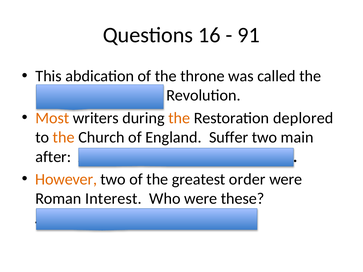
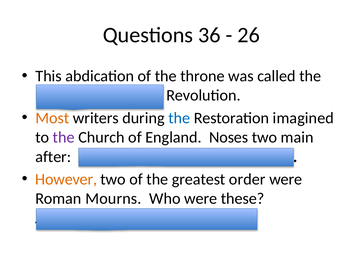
16: 16 -> 36
91: 91 -> 26
the at (179, 118) colour: orange -> blue
deplored: deplored -> imagined
the at (64, 137) colour: orange -> purple
Suffer: Suffer -> Noses
Interest: Interest -> Mourns
